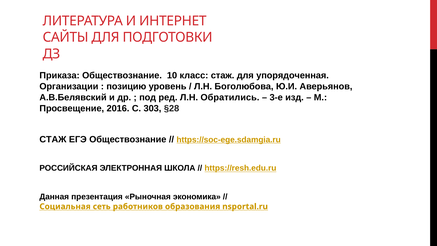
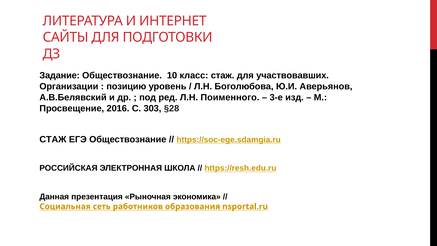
Приказа: Приказа -> Задание
упорядоченная: упорядоченная -> участвовавших
Обратились: Обратились -> Поименного
